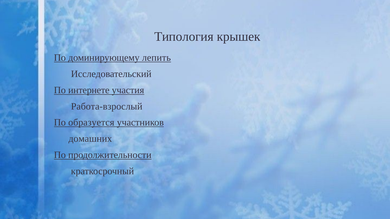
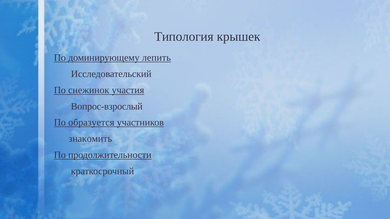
интернете: интернете -> снежинок
Работа-взрослый: Работа-взрослый -> Вопрос-взрослый
домашних: домашних -> знакомить
